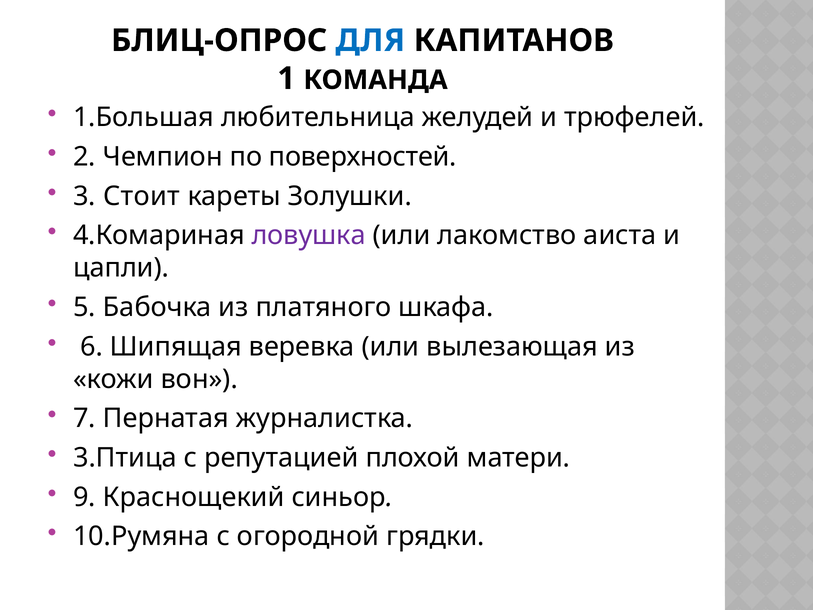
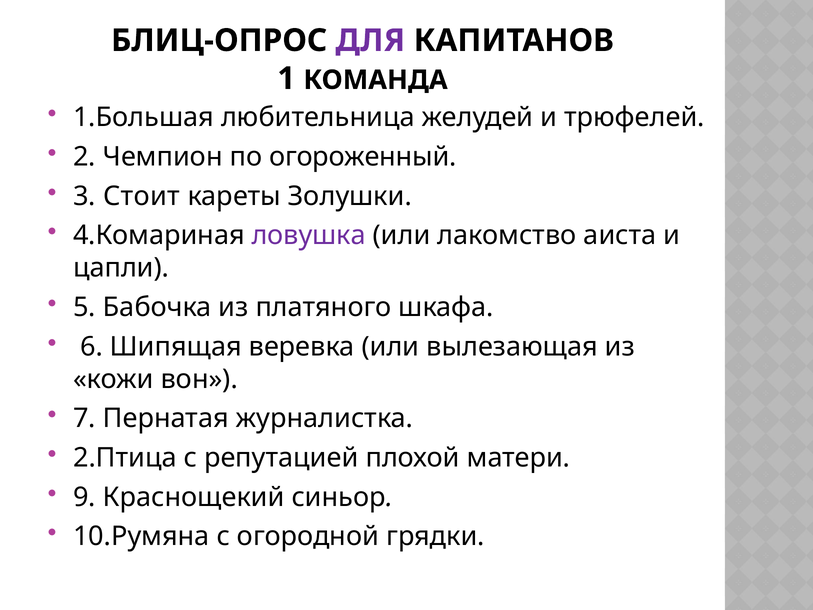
ДЛЯ colour: blue -> purple
поверхностей: поверхностей -> огороженный
3.Птица: 3.Птица -> 2.Птица
